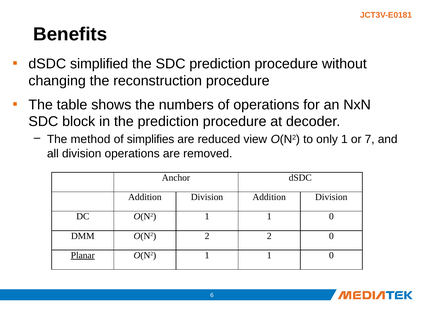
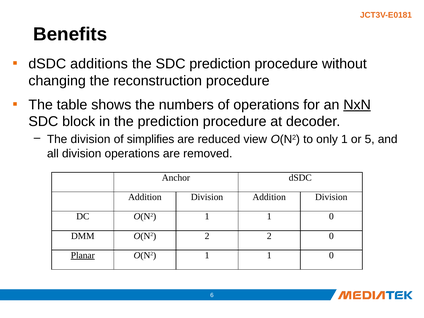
simplified: simplified -> additions
NxN underline: none -> present
The method: method -> division
7: 7 -> 5
